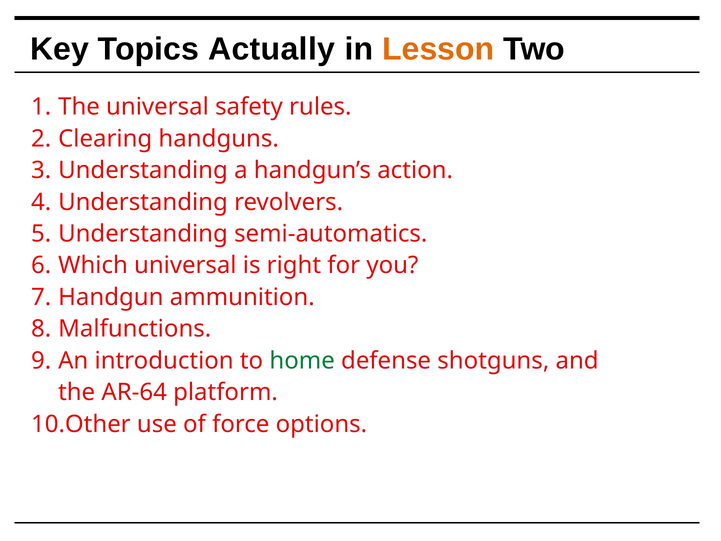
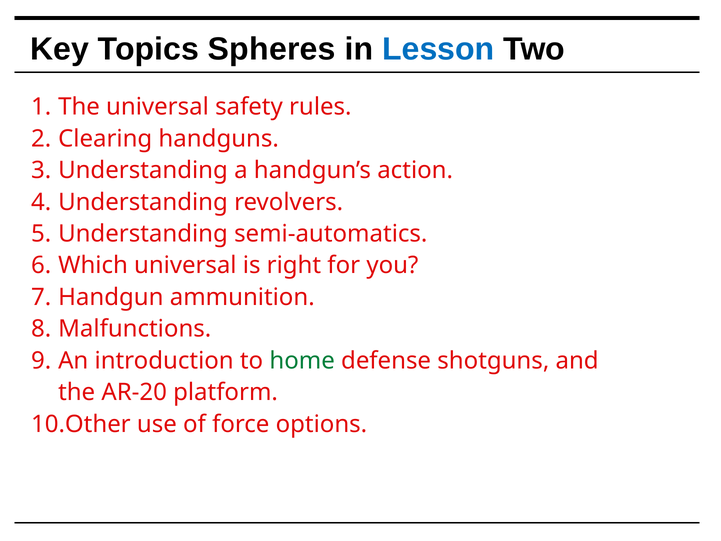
Actually: Actually -> Spheres
Lesson colour: orange -> blue
AR-64: AR-64 -> AR-20
